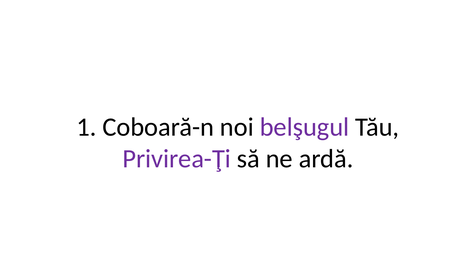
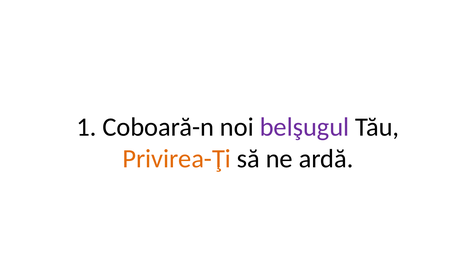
Privirea-Ţi colour: purple -> orange
